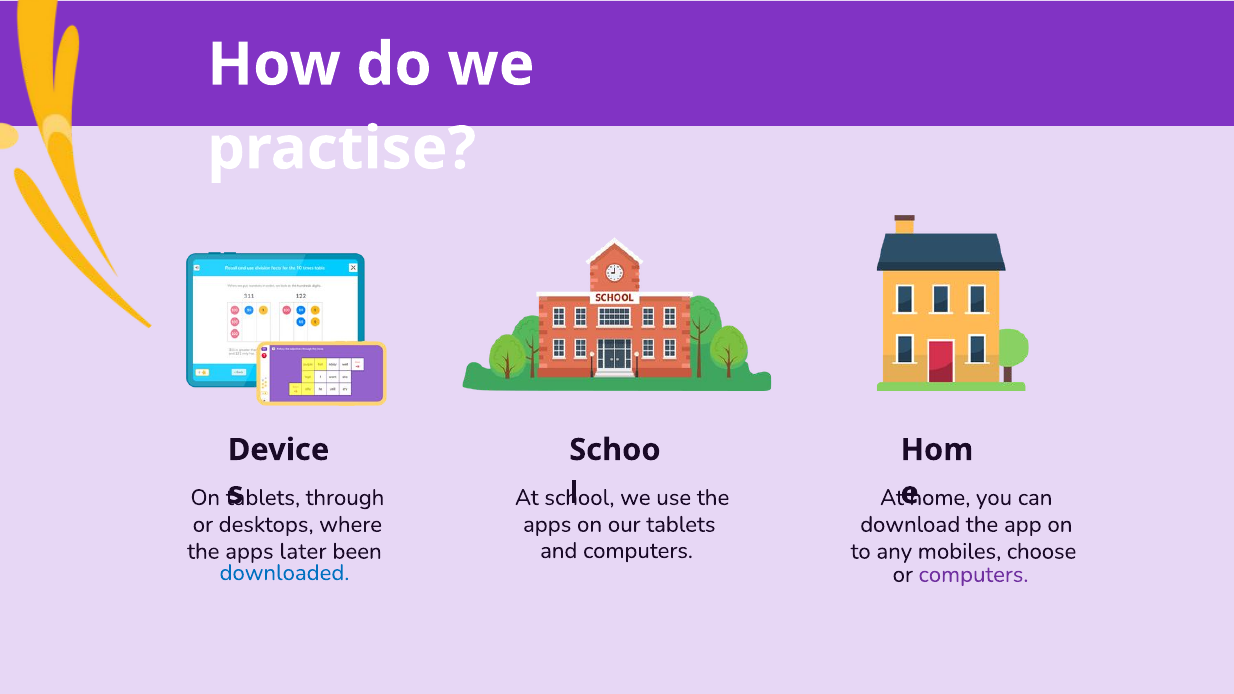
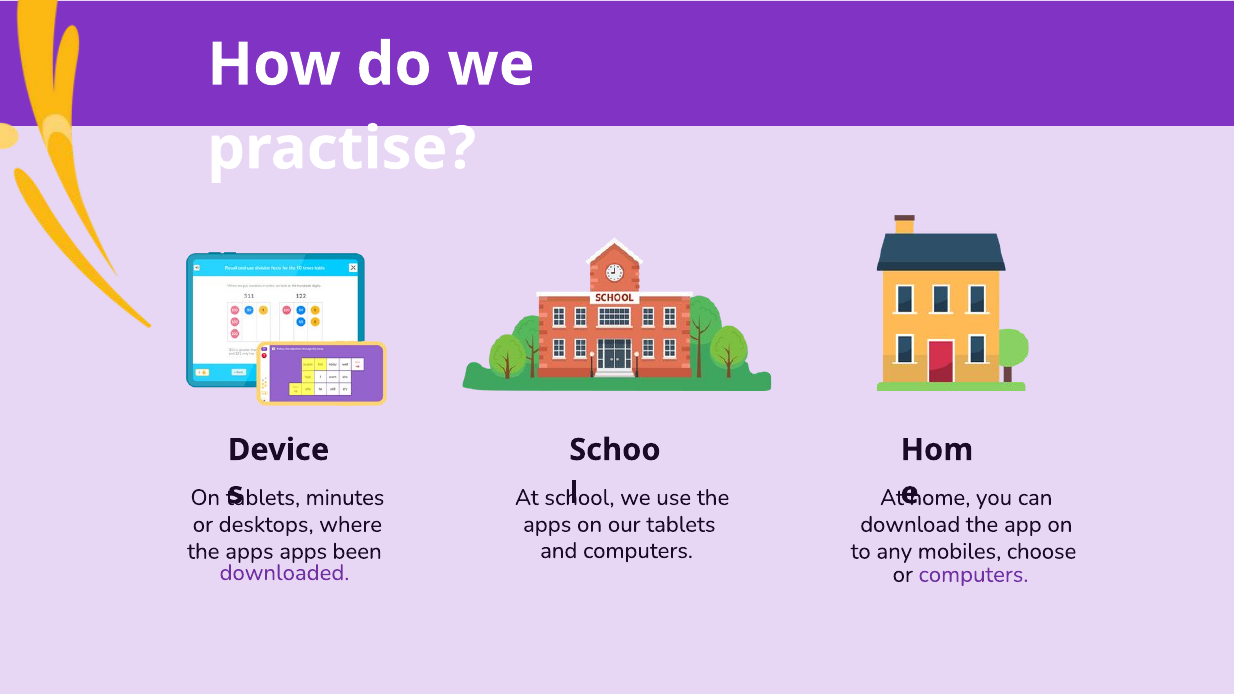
through: through -> minutes
apps later: later -> apps
downloaded colour: blue -> purple
